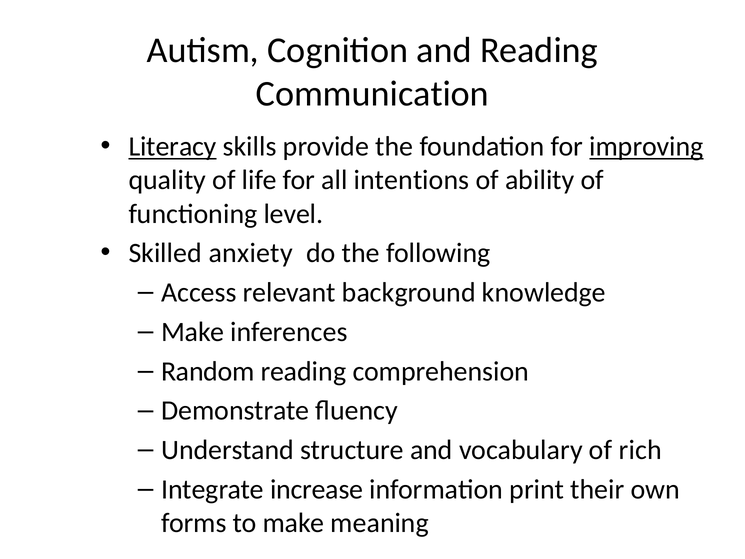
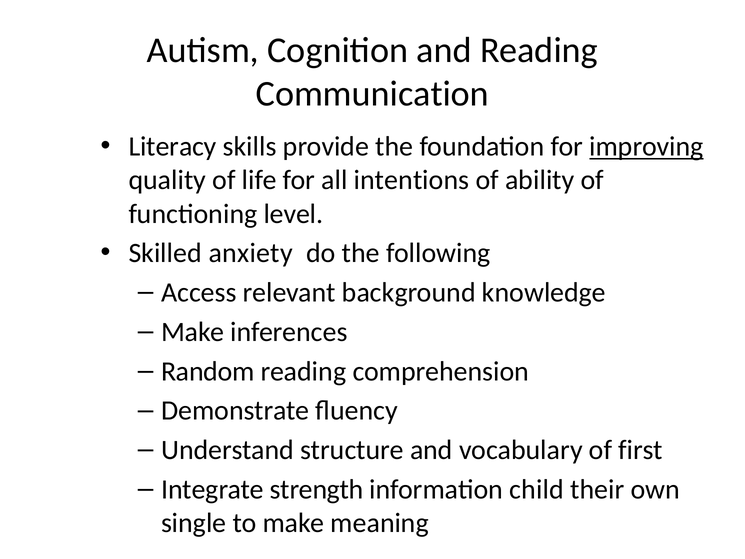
Literacy underline: present -> none
rich: rich -> first
increase: increase -> strength
print: print -> child
forms: forms -> single
